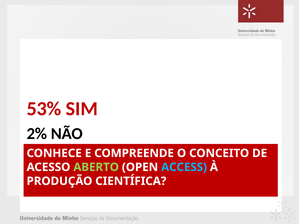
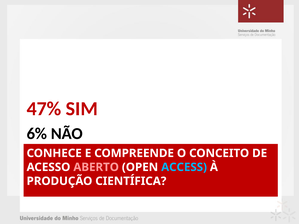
53%: 53% -> 47%
2%: 2% -> 6%
ABERTO colour: light green -> pink
